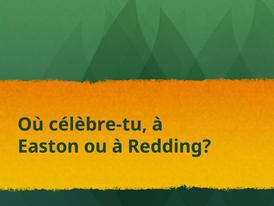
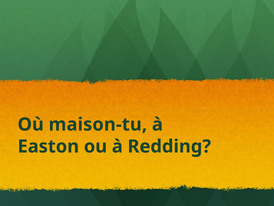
célèbre-tu: célèbre-tu -> maison-tu
